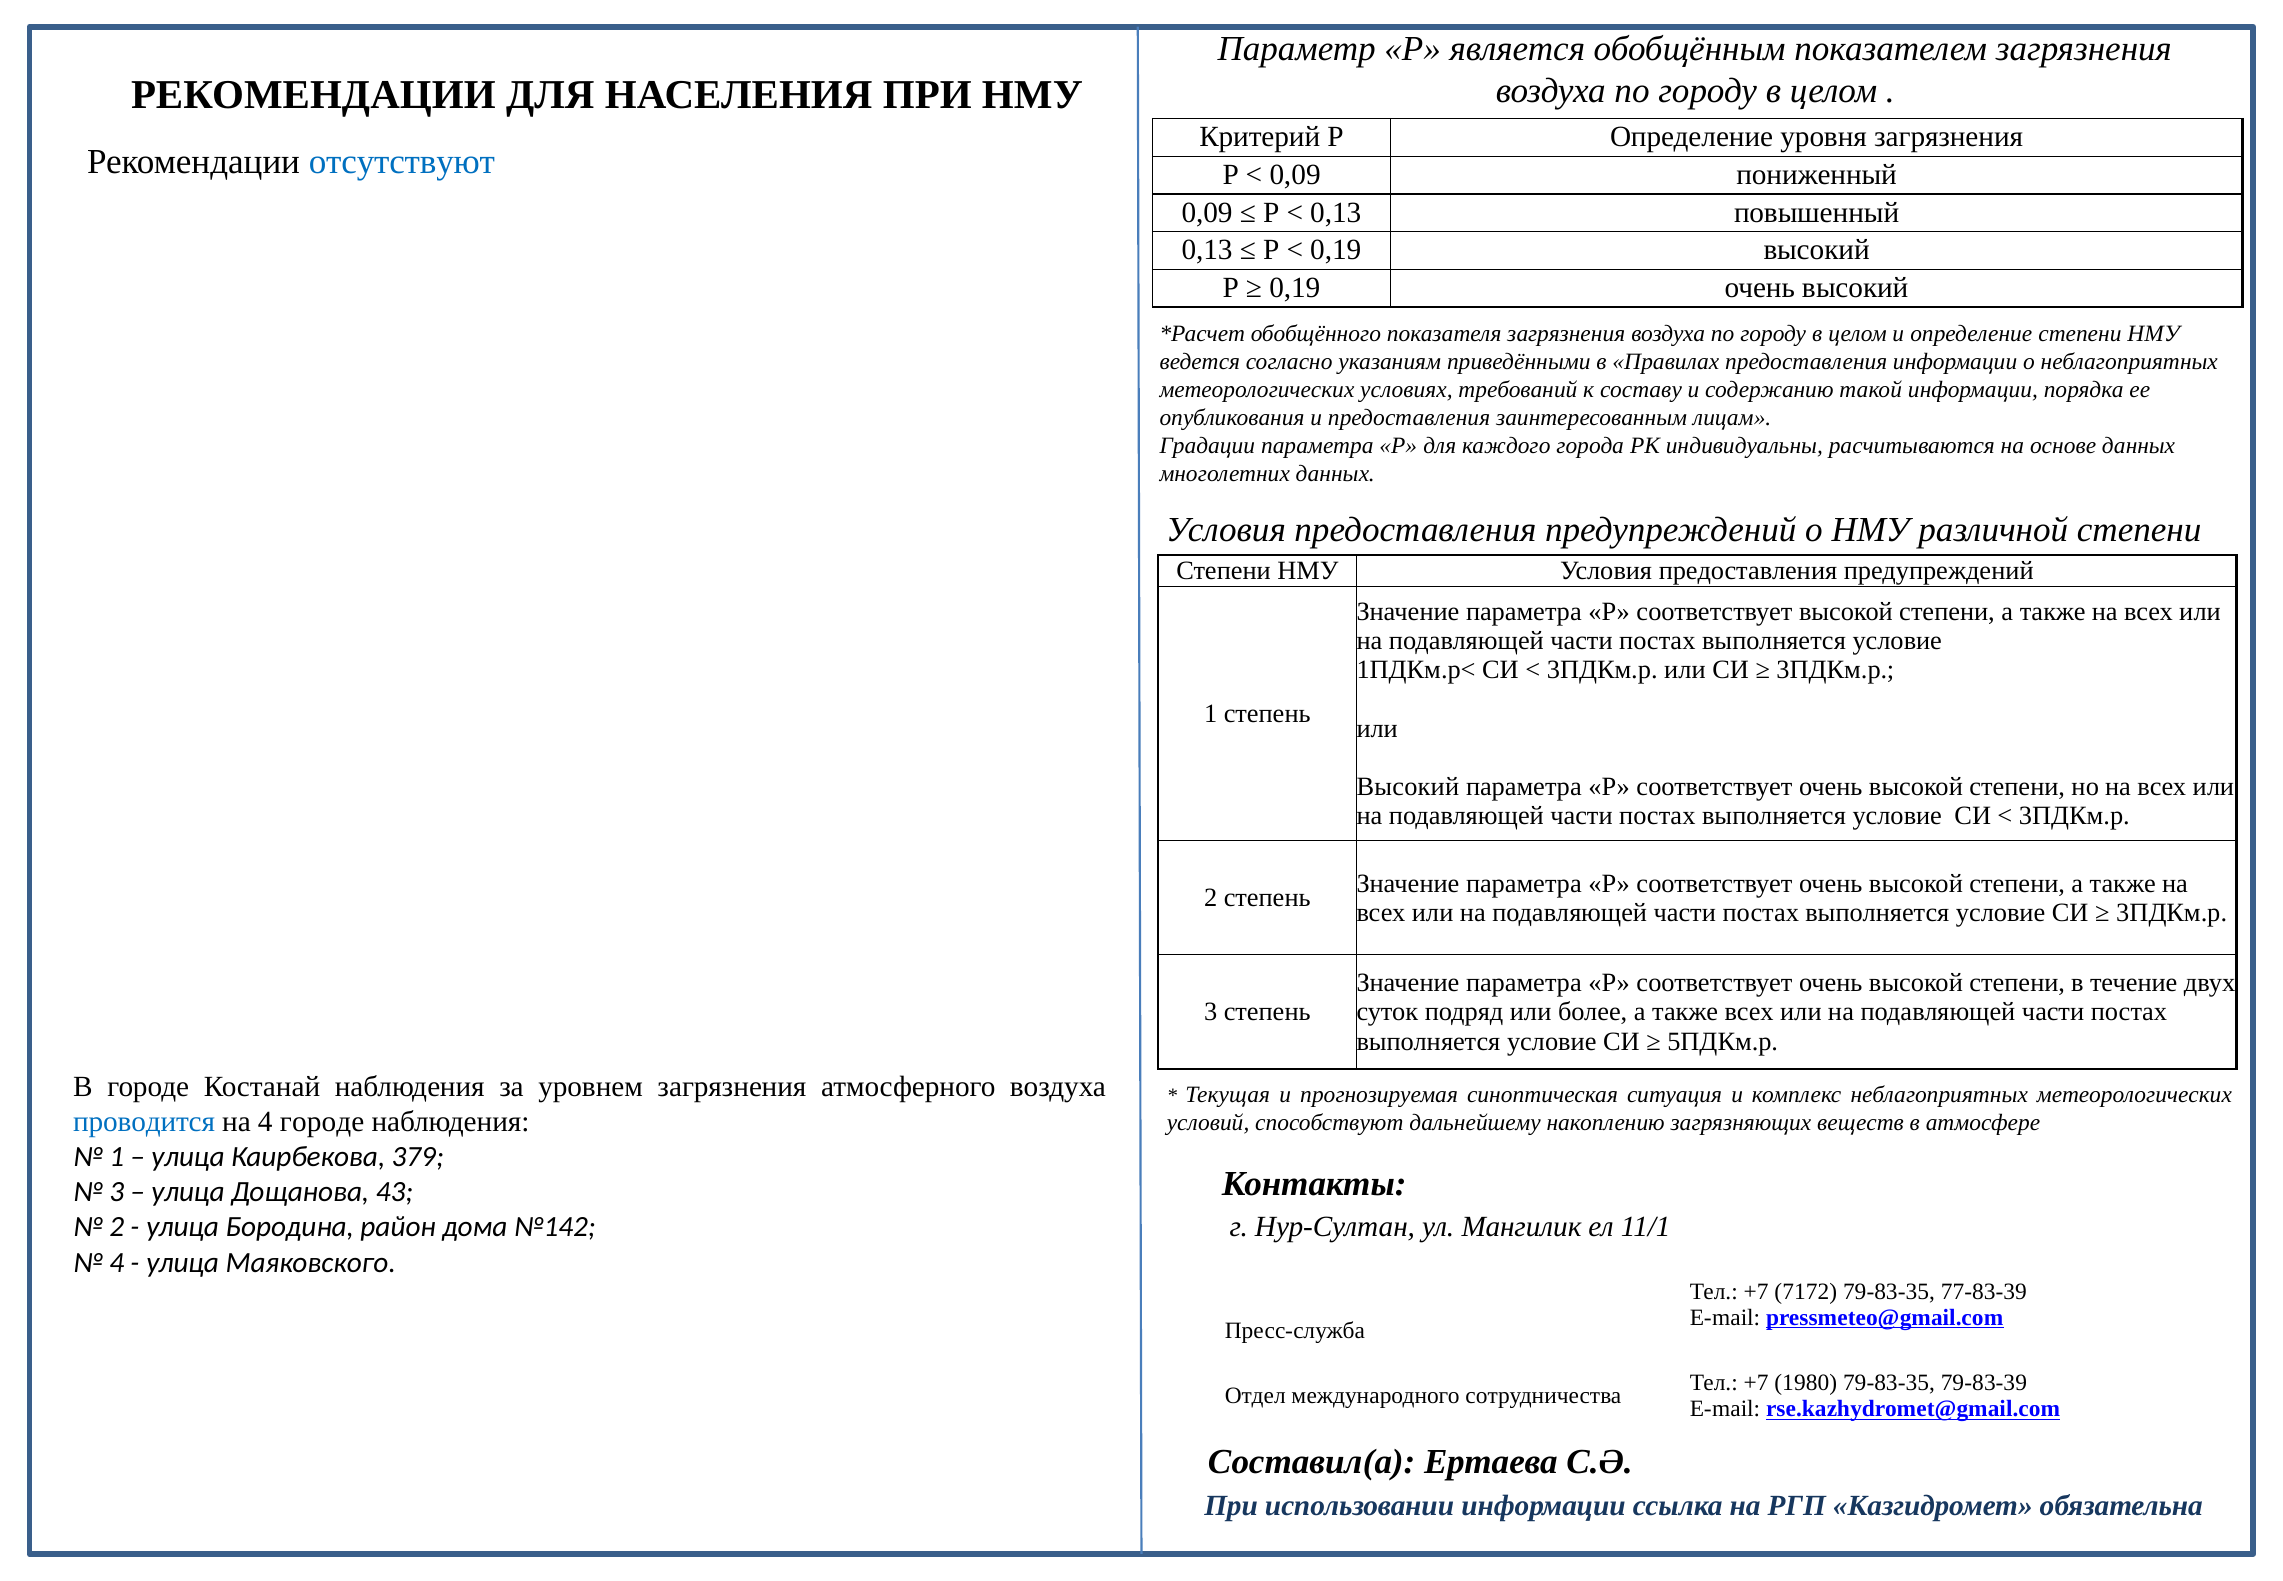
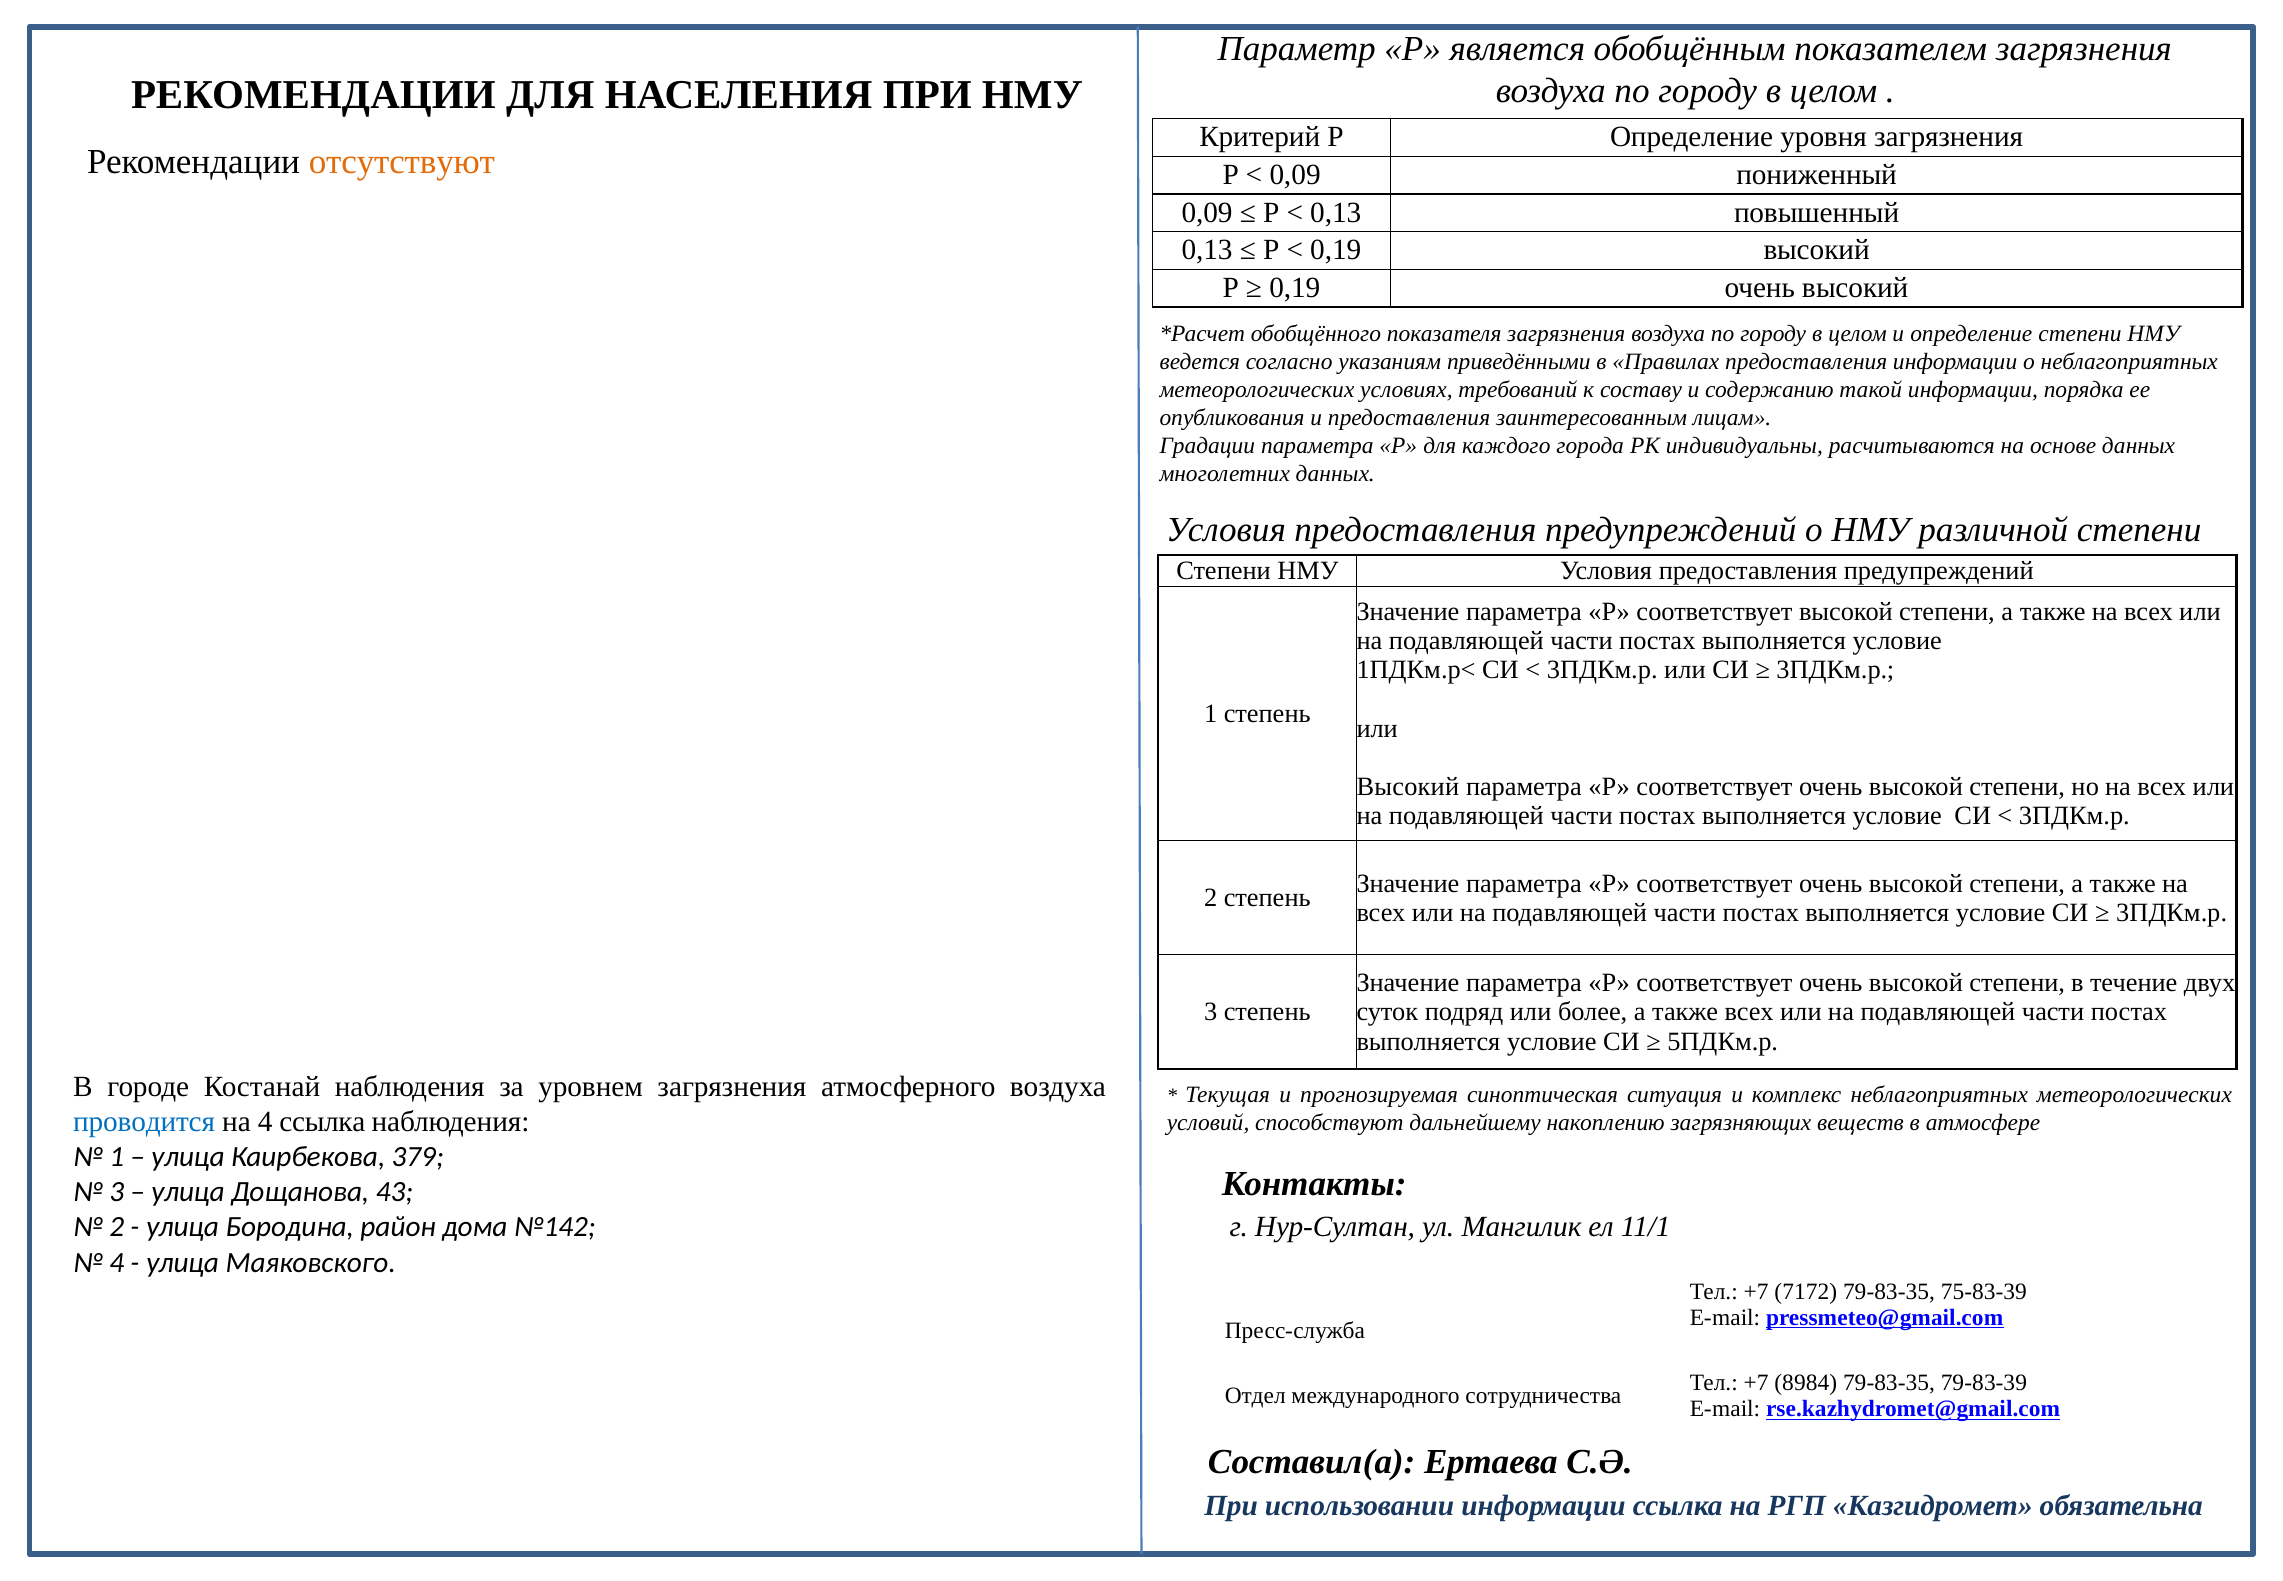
отсутствуют colour: blue -> orange
4 городе: городе -> ссылка
77-83-39: 77-83-39 -> 75-83-39
1980: 1980 -> 8984
